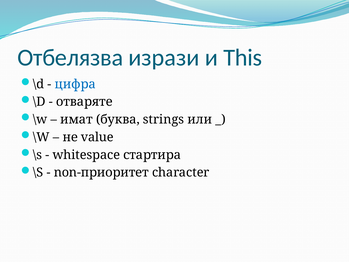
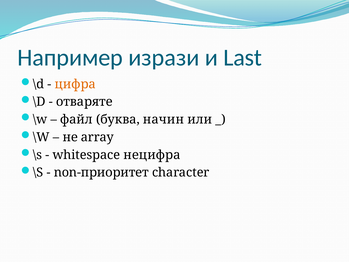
Отбелязва: Отбелязва -> Например
This: This -> Last
цифра colour: blue -> orange
имат: имат -> файл
strings: strings -> начин
value: value -> array
стартира: стартира -> нецифра
